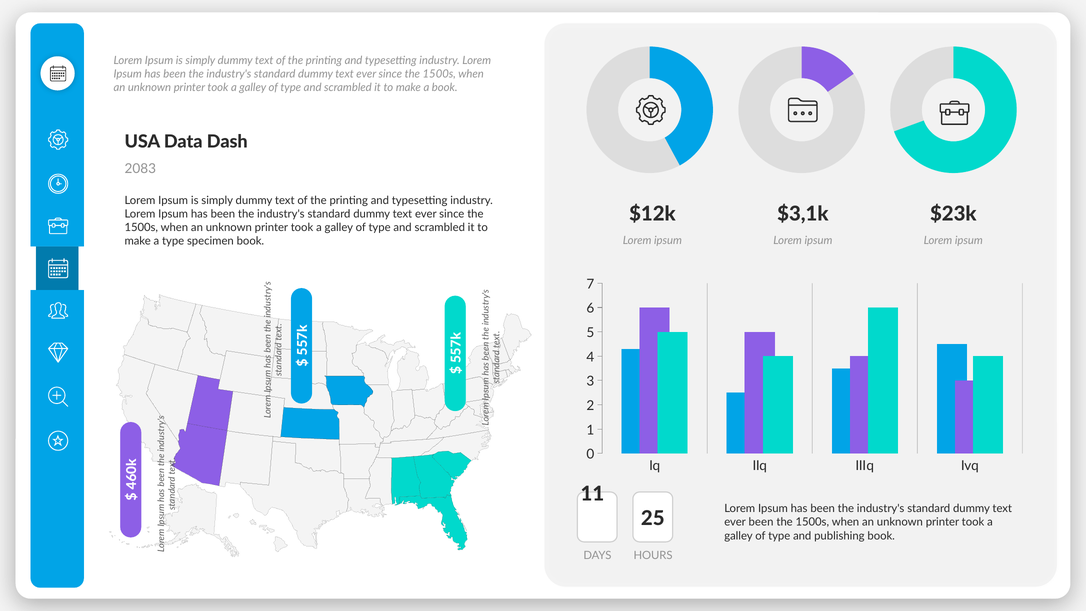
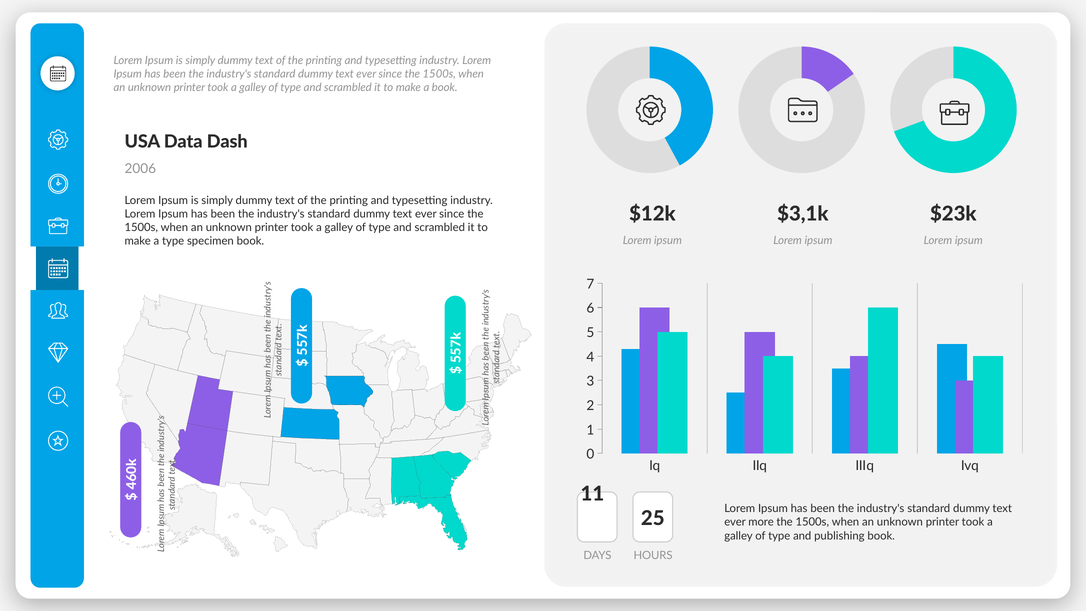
2083: 2083 -> 2006
ever been: been -> more
